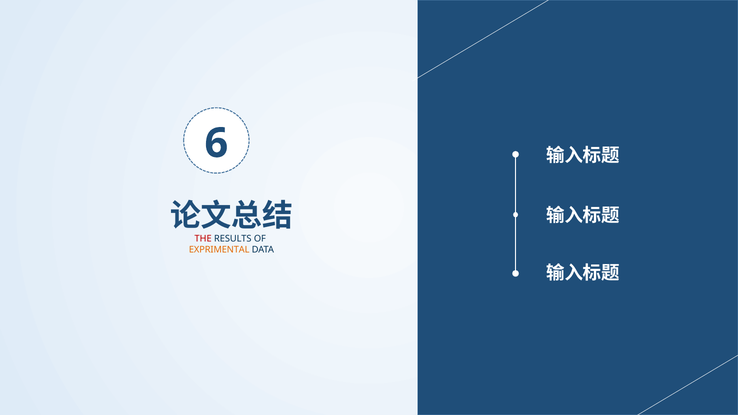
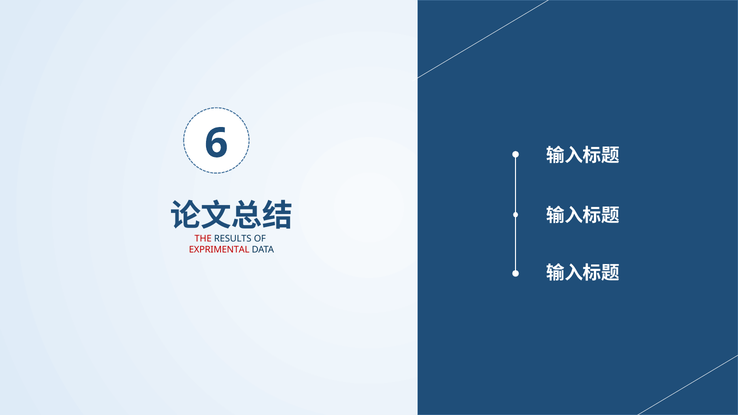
EXPRIMENTAL colour: orange -> red
